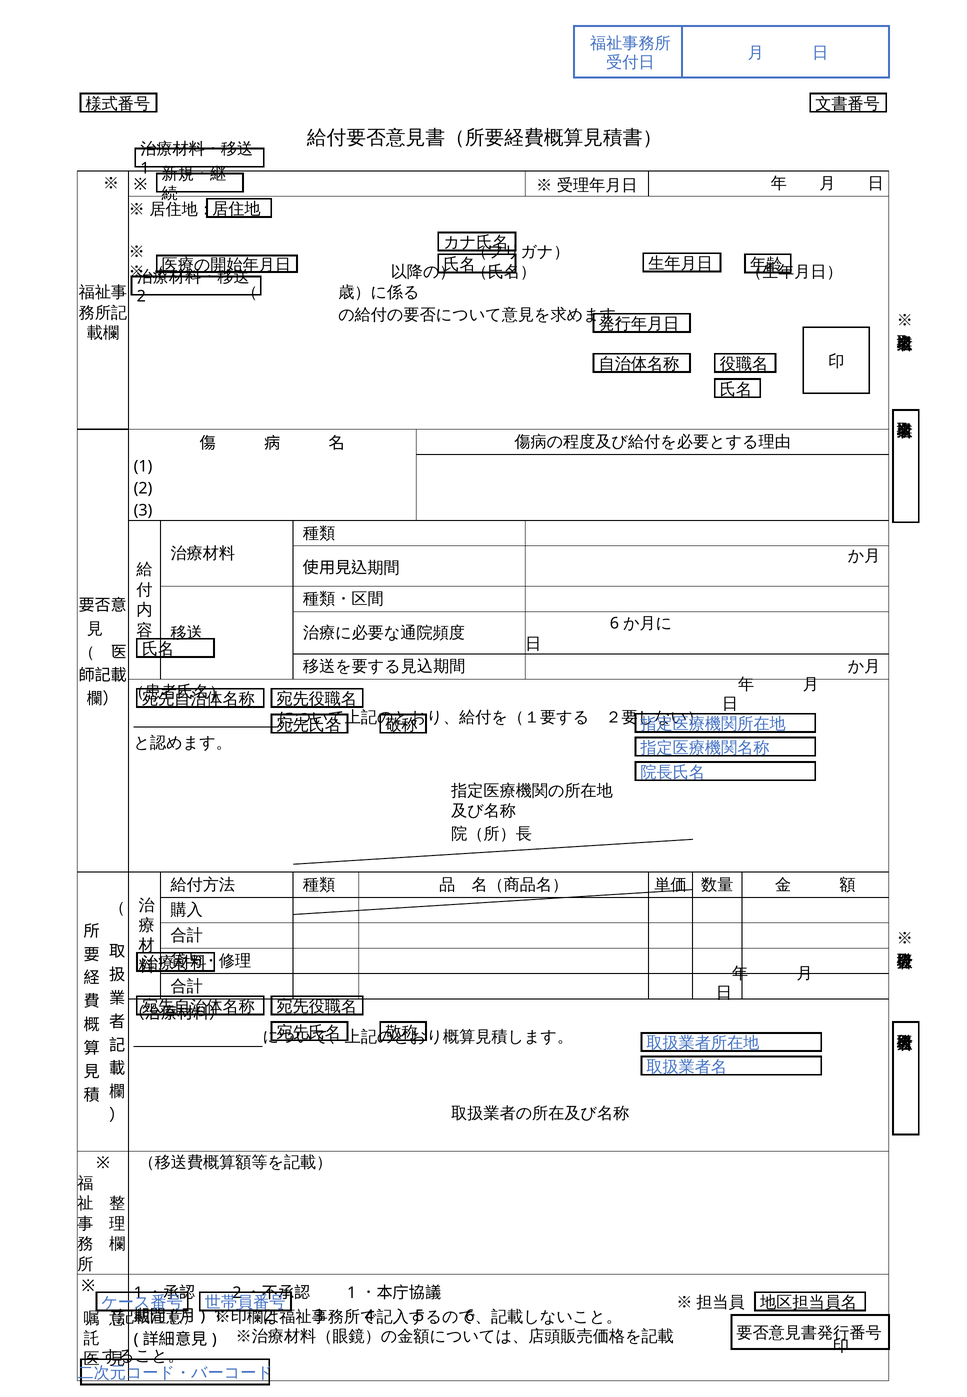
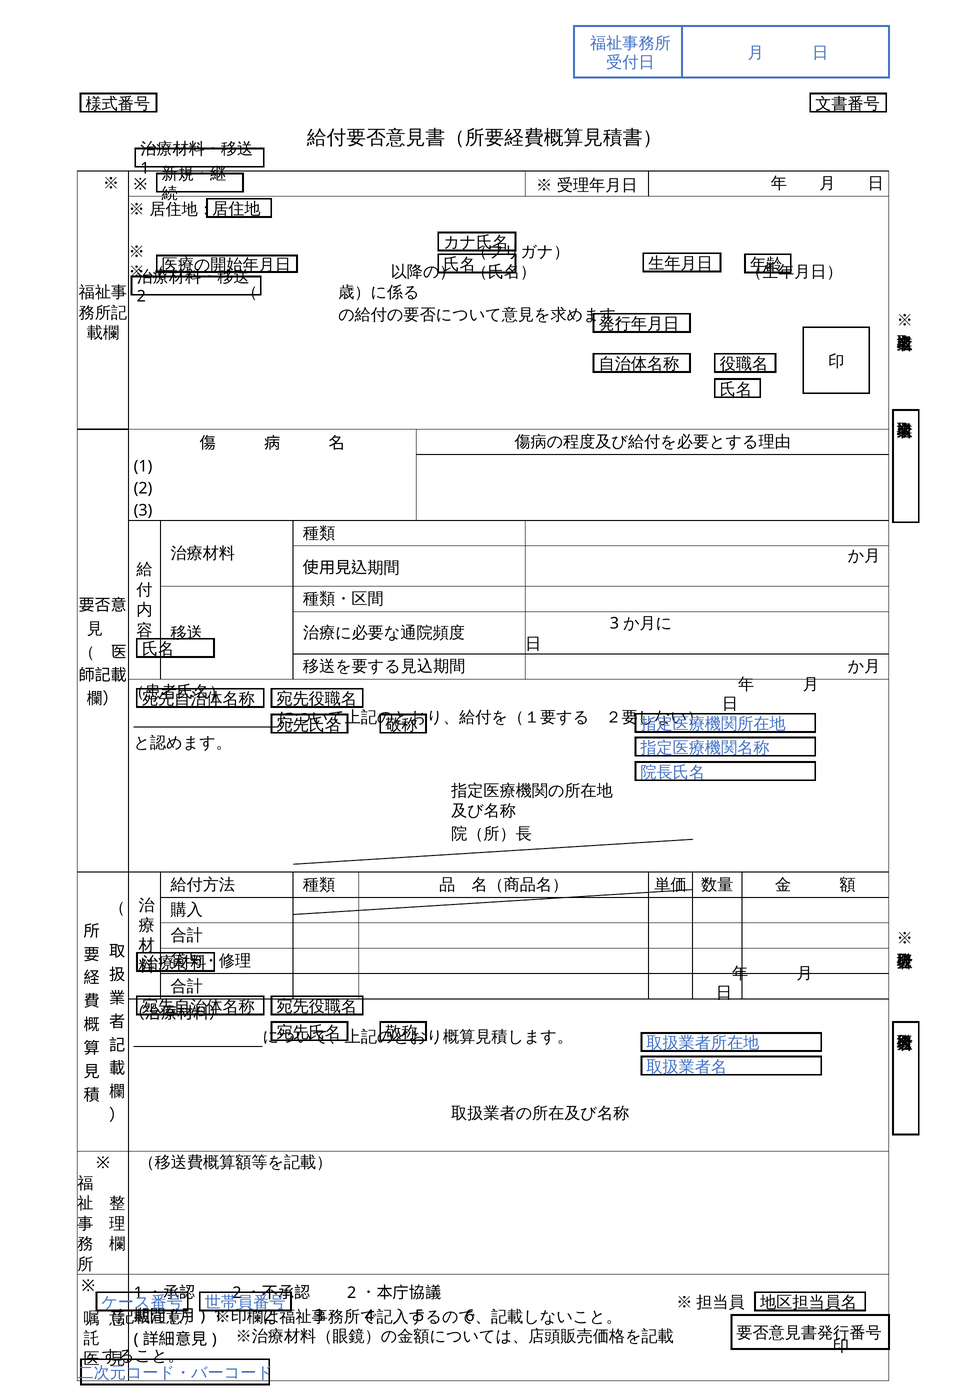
6 at (614, 623): 6 -> 3
1 at (352, 1293): 1 -> 2
